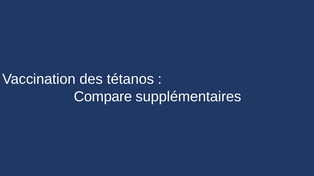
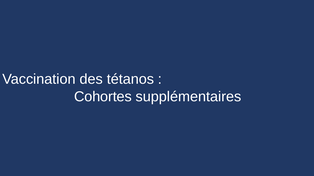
Compare: Compare -> Cohortes
